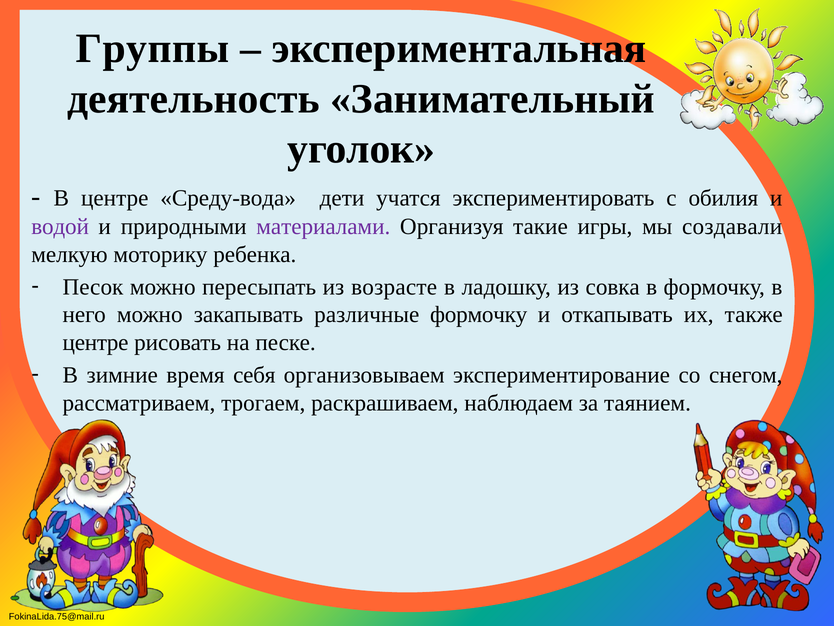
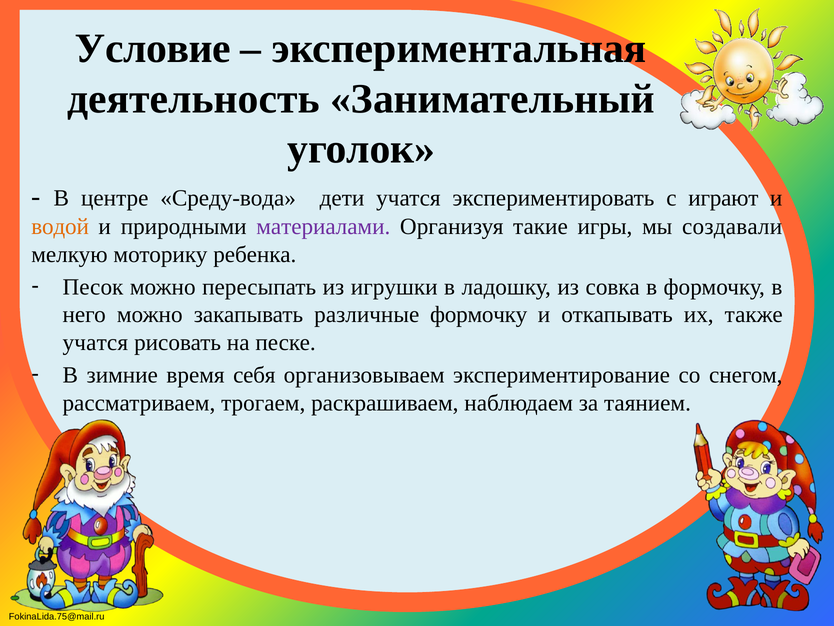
Группы: Группы -> Условие
обилия: обилия -> играют
водой colour: purple -> orange
возрасте: возрасте -> игрушки
центре at (96, 342): центре -> учатся
